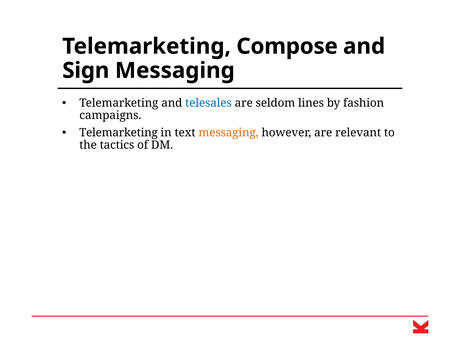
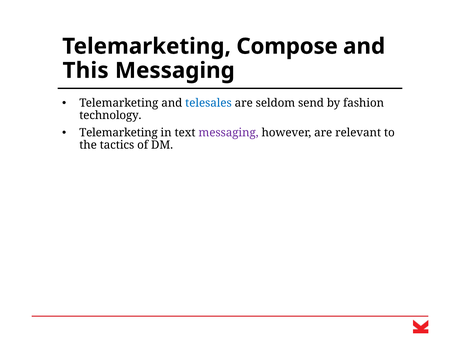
Sign: Sign -> This
lines: lines -> send
campaigns: campaigns -> technology
messaging at (229, 133) colour: orange -> purple
